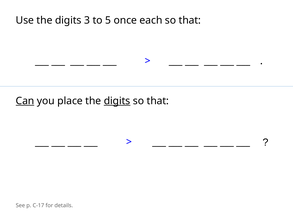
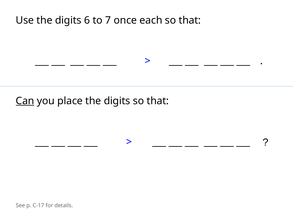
3: 3 -> 6
5: 5 -> 7
digits at (117, 101) underline: present -> none
